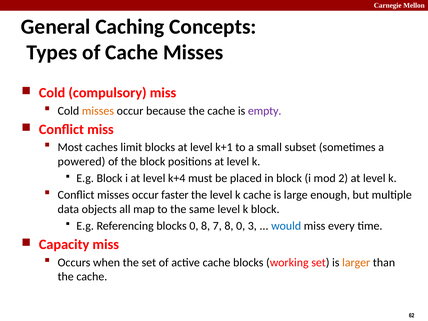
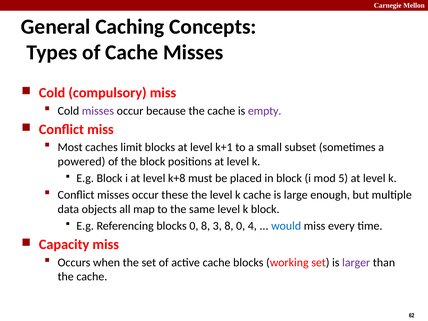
misses at (98, 111) colour: orange -> purple
k+4: k+4 -> k+8
2: 2 -> 5
faster: faster -> these
7: 7 -> 3
3: 3 -> 4
larger colour: orange -> purple
